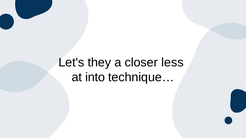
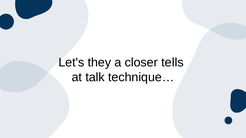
less: less -> tells
into: into -> talk
